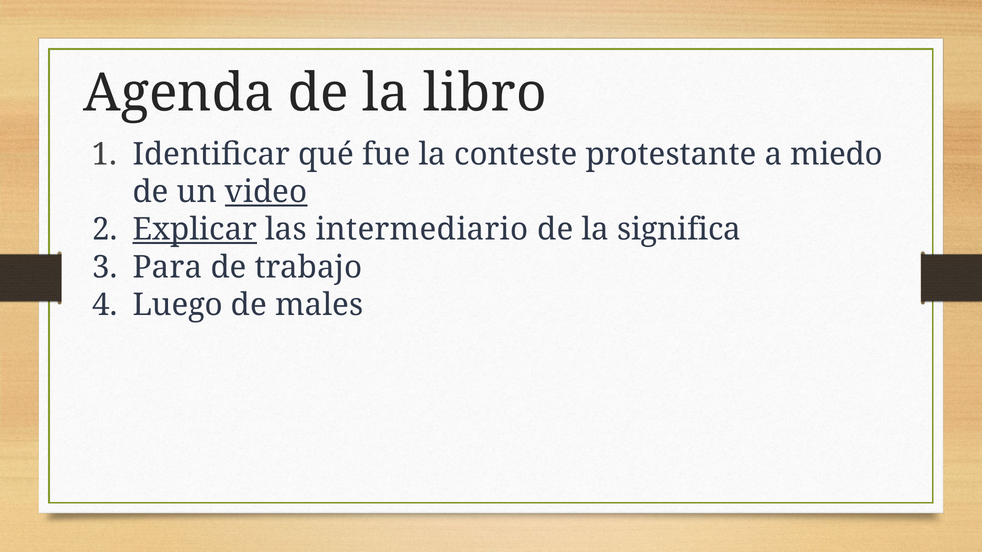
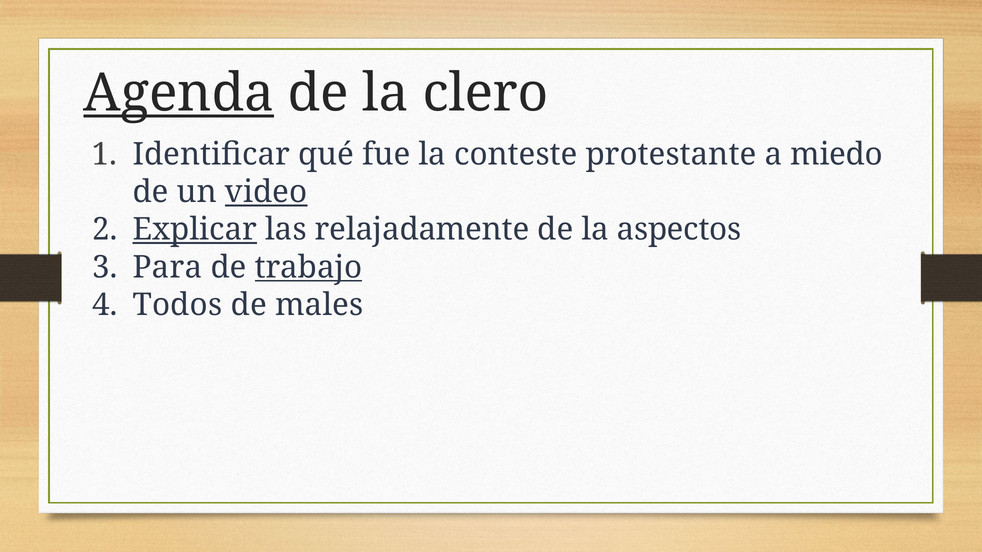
Agenda underline: none -> present
libro: libro -> clero
intermediario: intermediario -> relajadamente
significa: significa -> aspectos
trabajo underline: none -> present
Luego: Luego -> Todos
